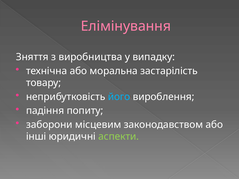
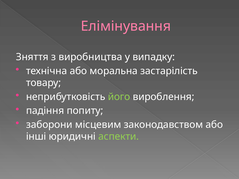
його colour: light blue -> light green
